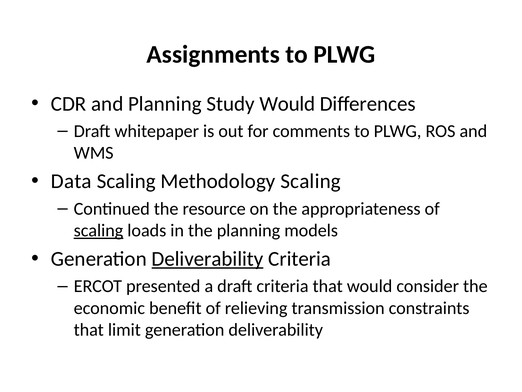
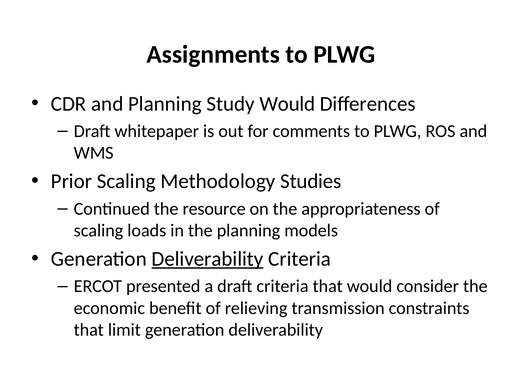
Data: Data -> Prior
Methodology Scaling: Scaling -> Studies
scaling at (98, 230) underline: present -> none
